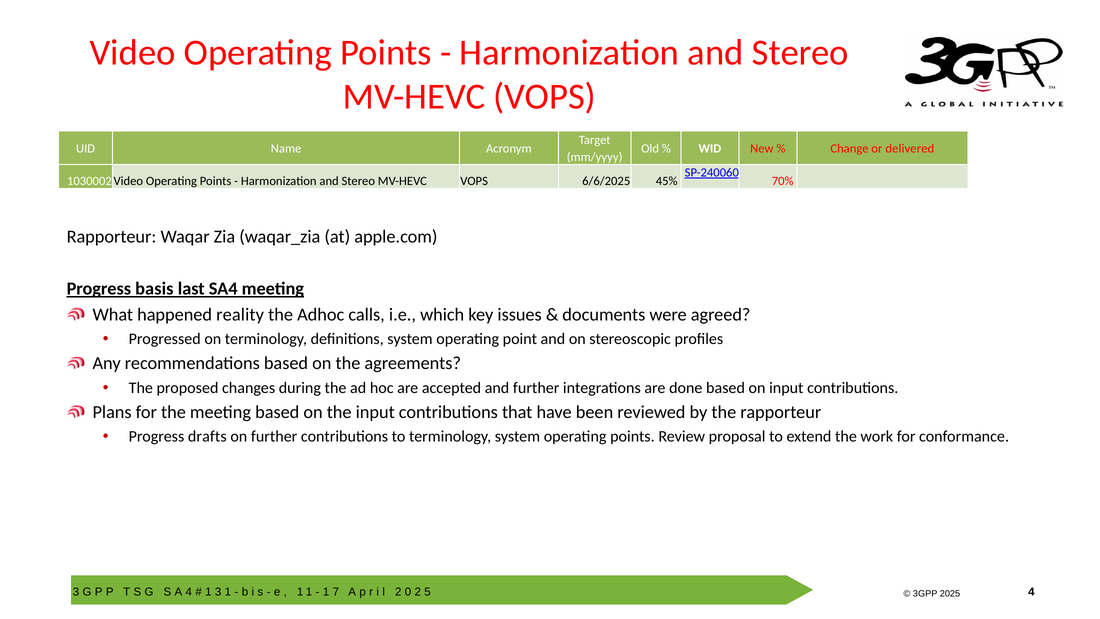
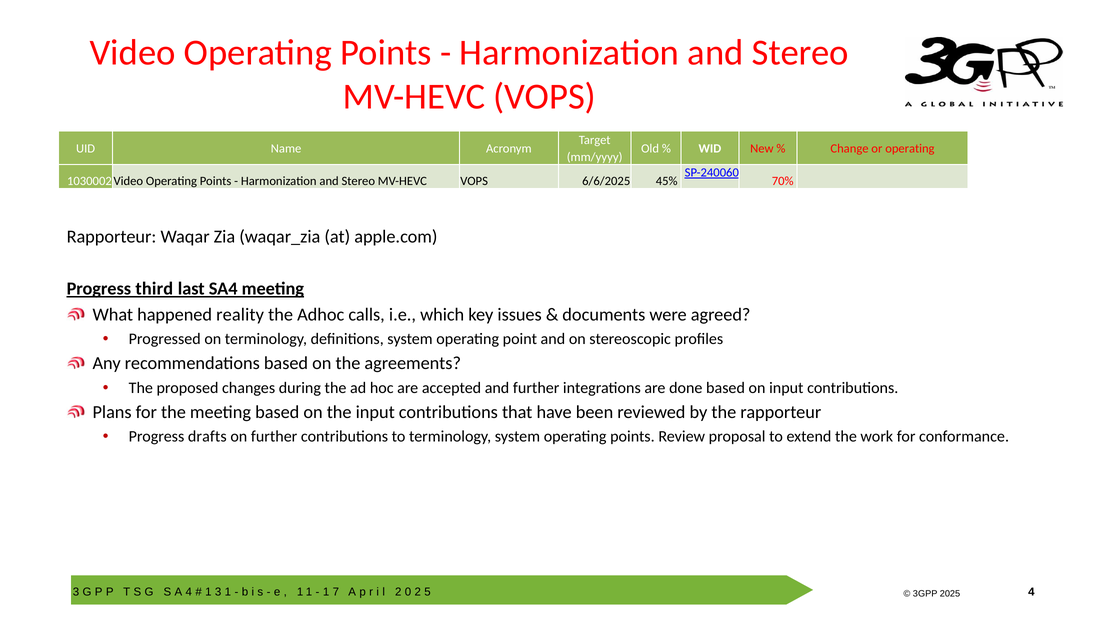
or delivered: delivered -> operating
basis: basis -> third
